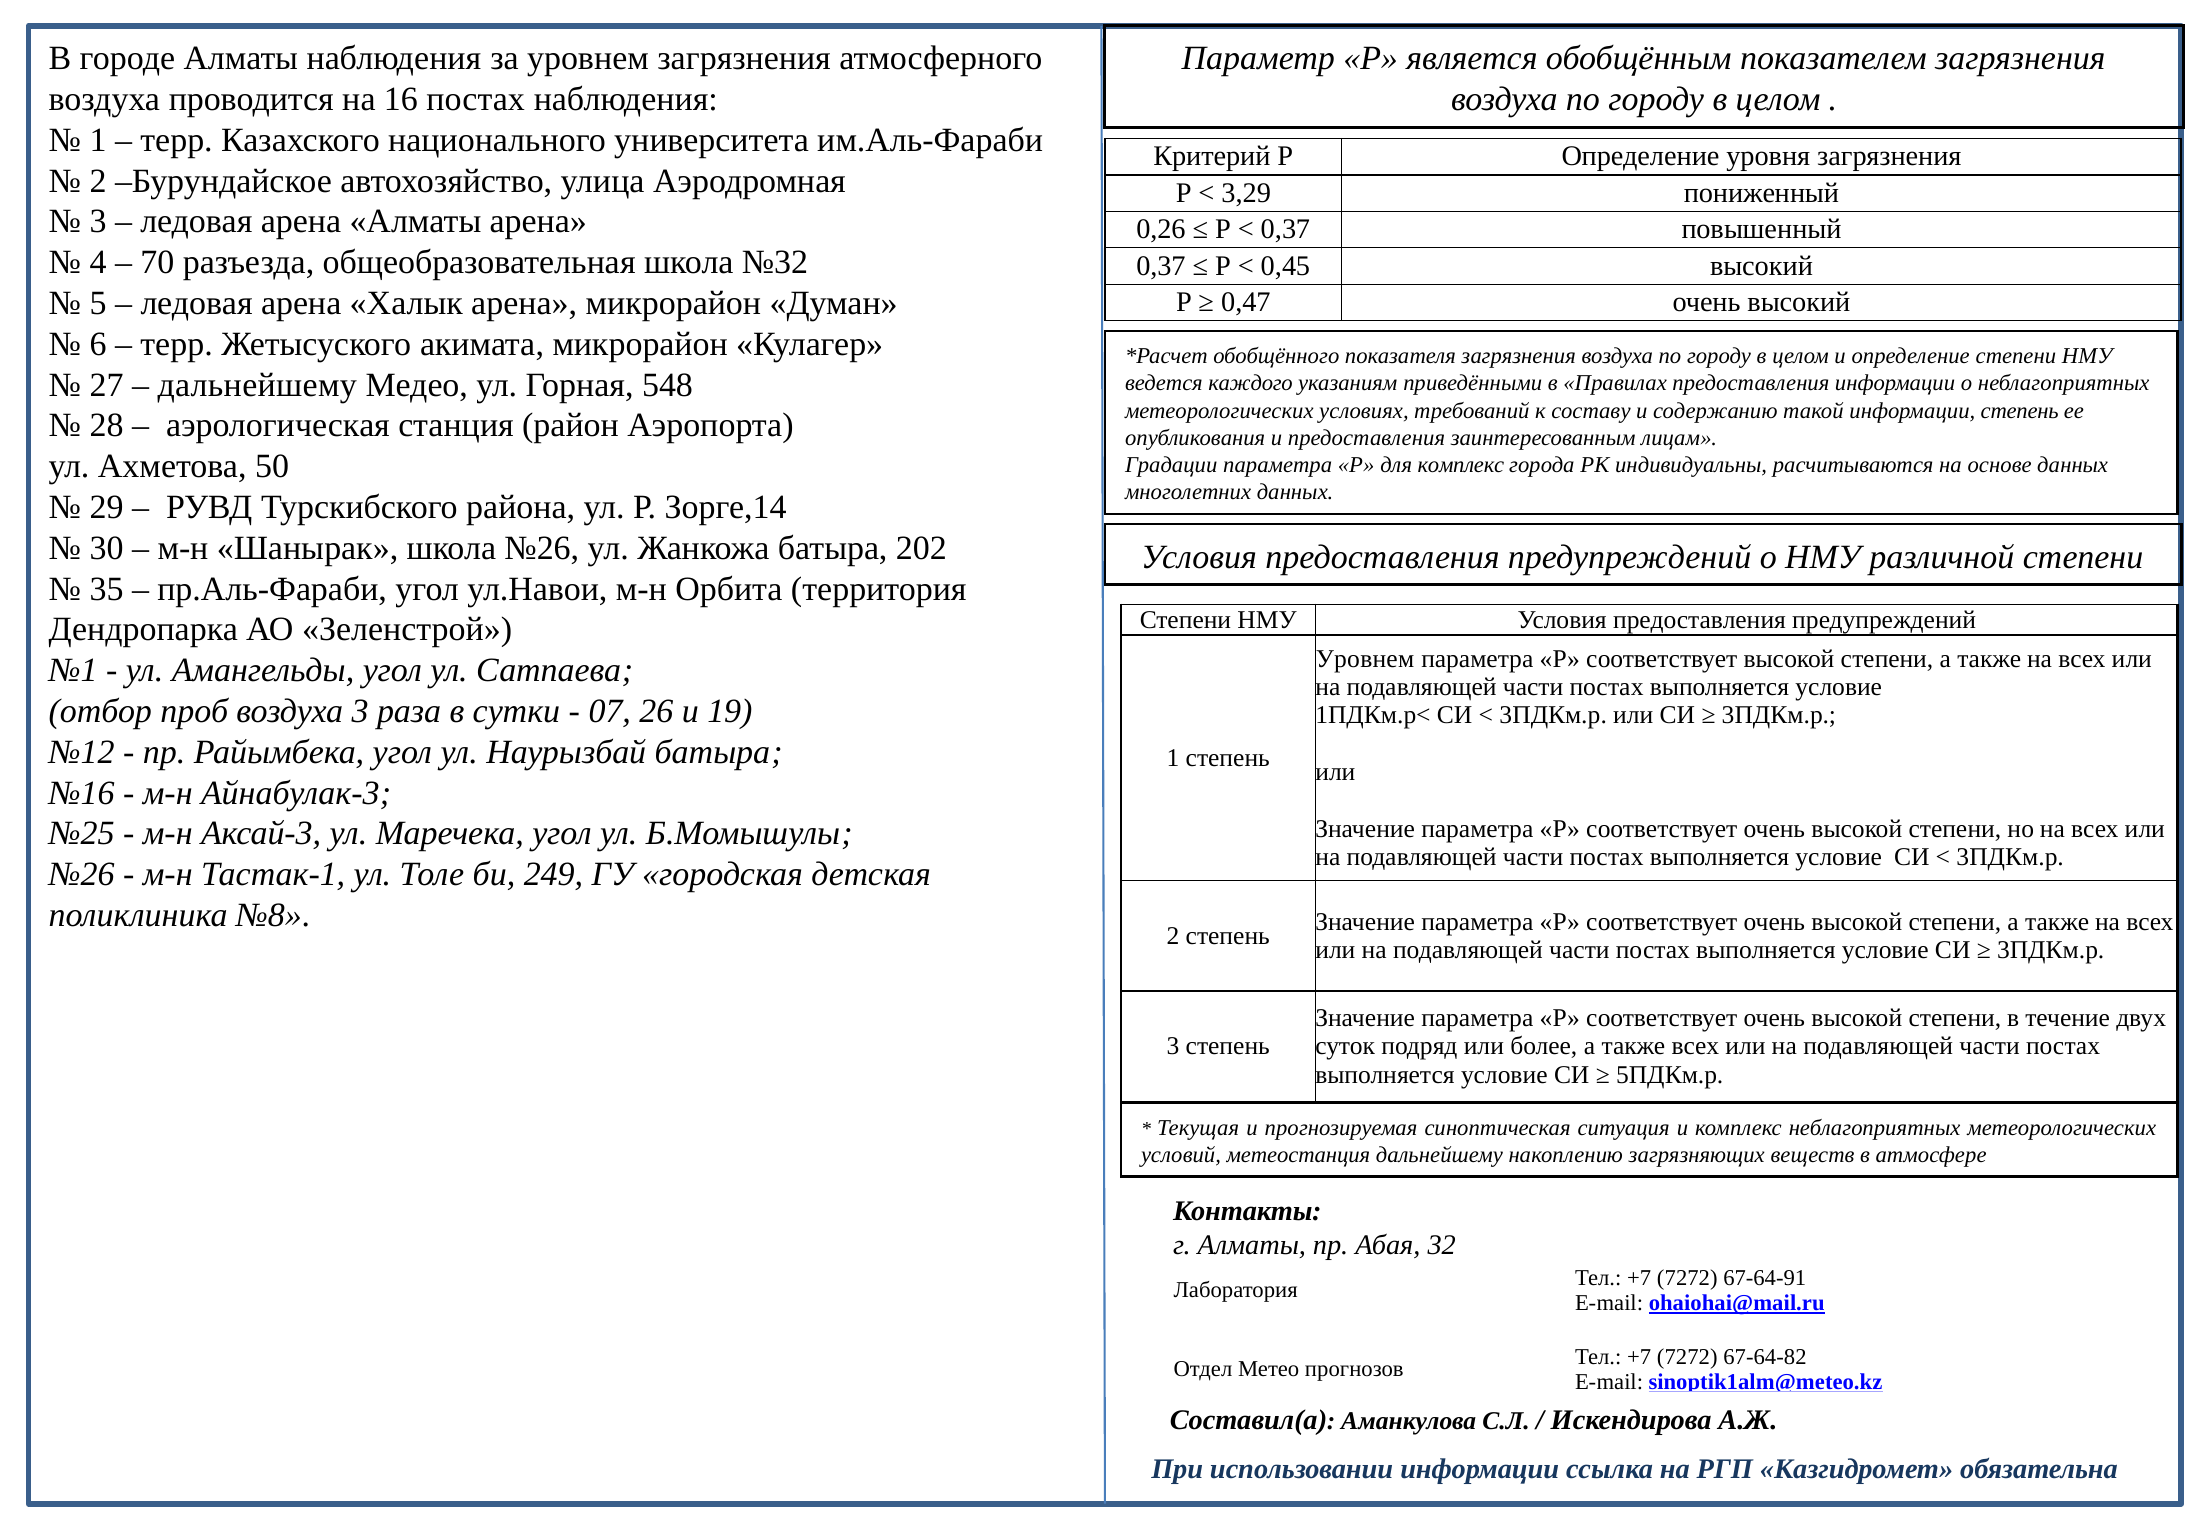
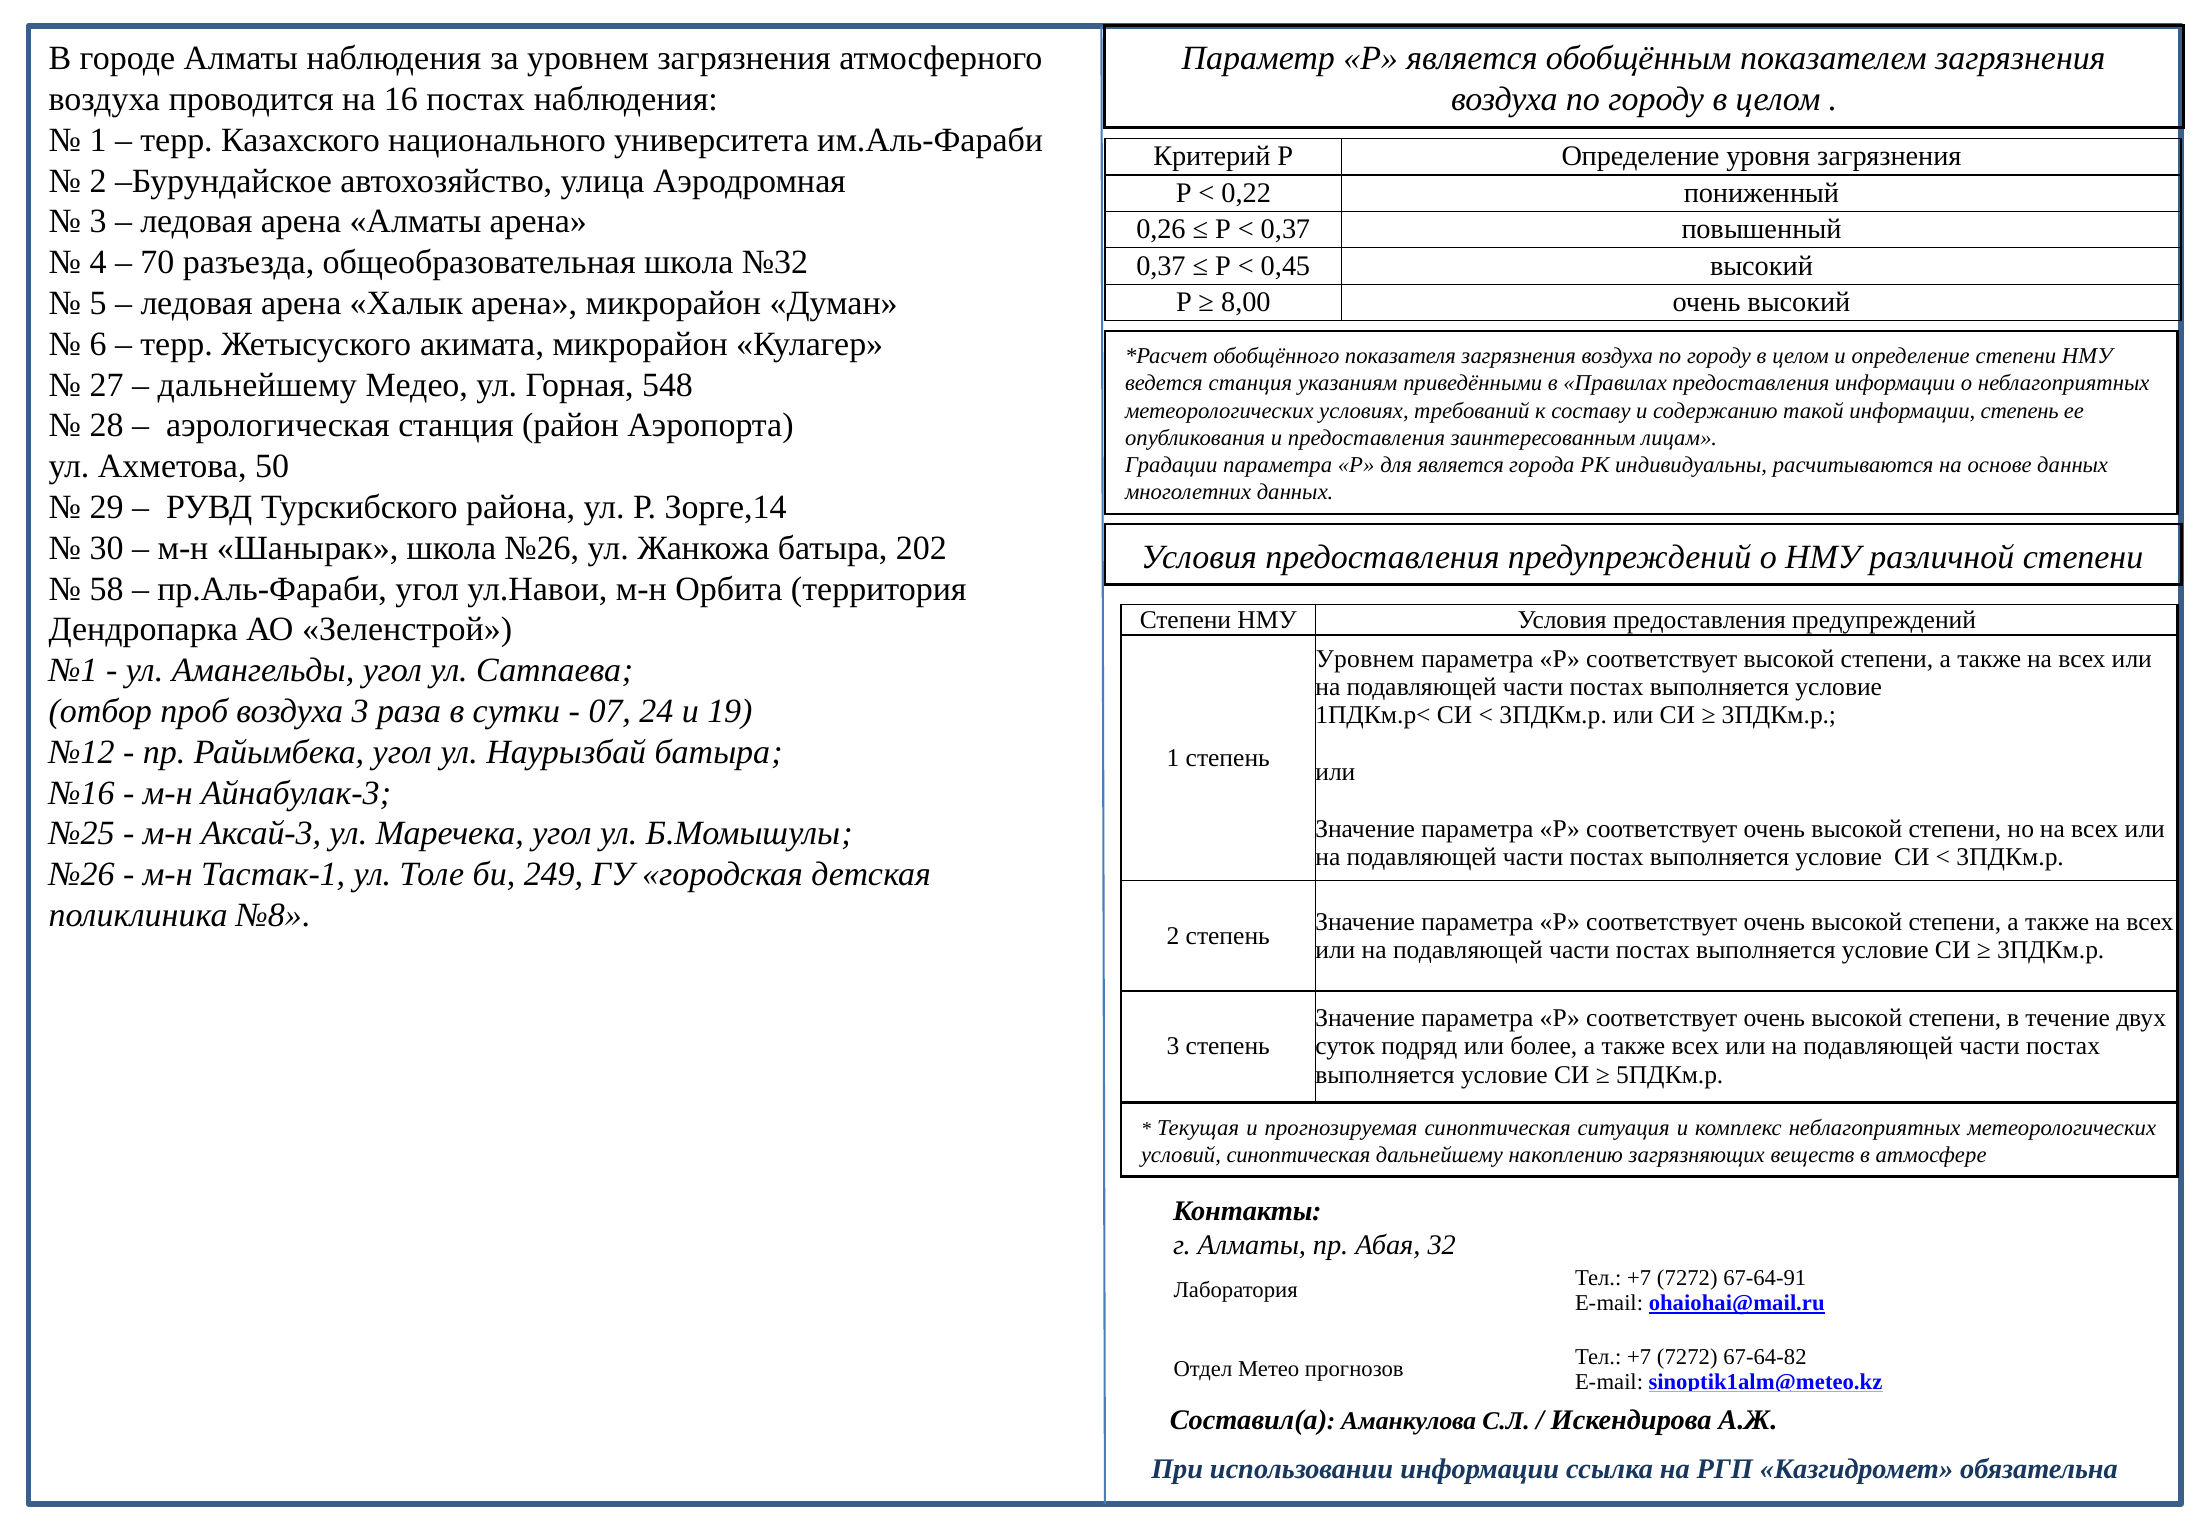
3,29: 3,29 -> 0,22
0,47: 0,47 -> 8,00
ведется каждого: каждого -> станция
для комплекс: комплекс -> является
35: 35 -> 58
26: 26 -> 24
условий метеостанция: метеостанция -> синоптическая
